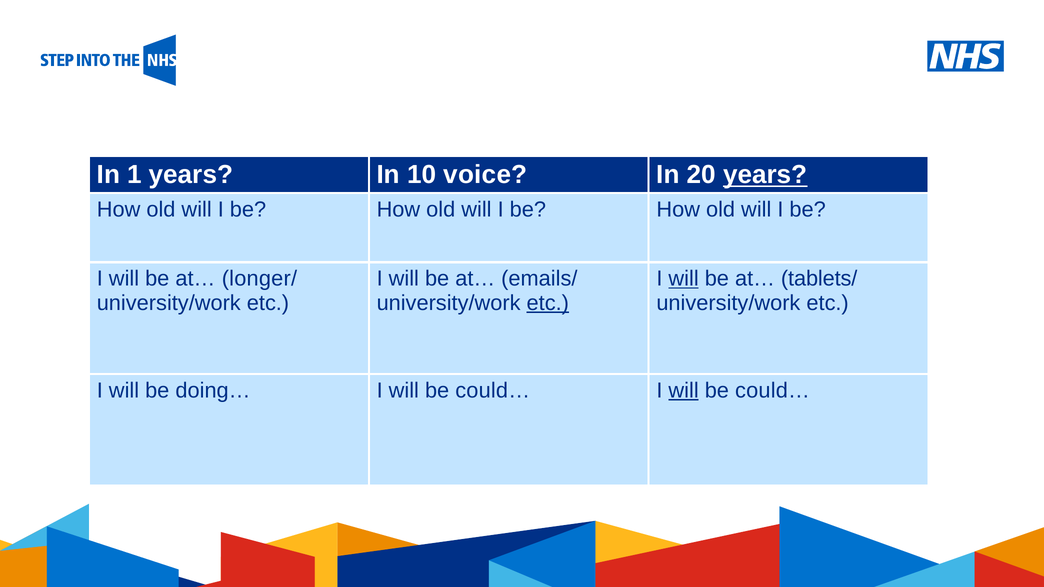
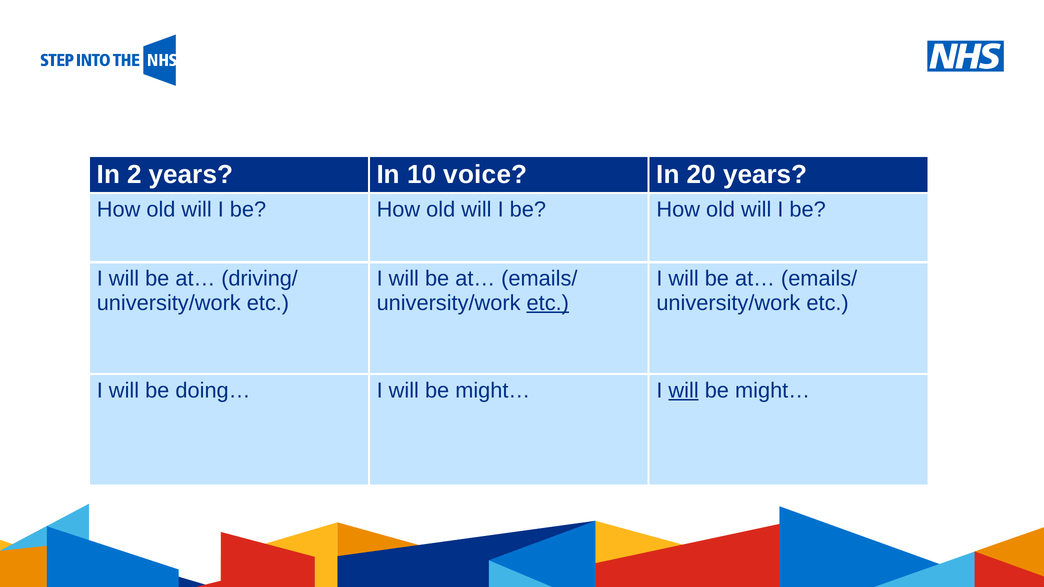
1: 1 -> 2
years at (765, 175) underline: present -> none
longer/: longer/ -> driving/
will at (684, 279) underline: present -> none
tablets/ at (819, 279): tablets/ -> emails/
could… at (493, 391): could… -> might…
could… at (772, 391): could… -> might…
